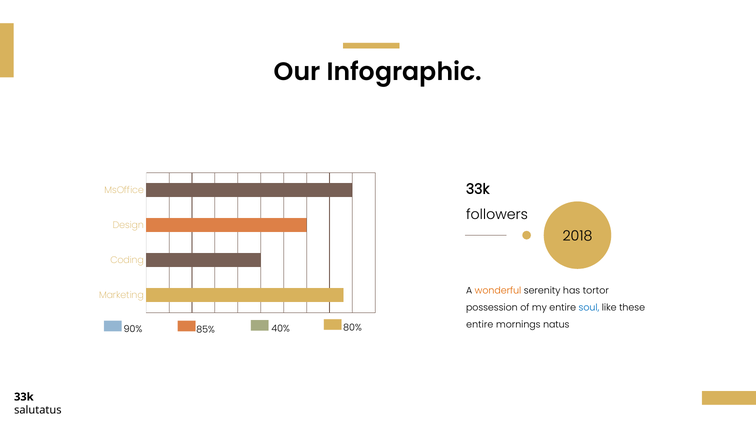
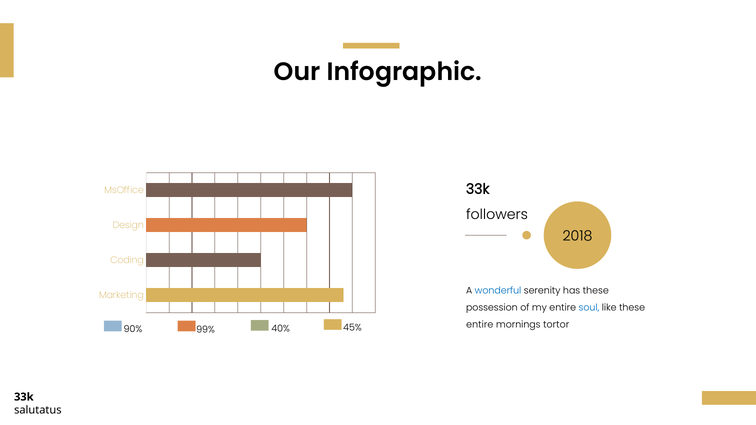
wonderful colour: orange -> blue
has tortor: tortor -> these
natus: natus -> tortor
85%: 85% -> 99%
80%: 80% -> 45%
